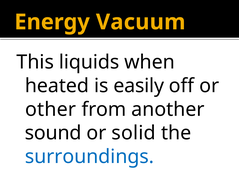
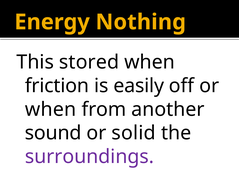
Vacuum: Vacuum -> Nothing
liquids: liquids -> stored
heated: heated -> friction
other at (51, 109): other -> when
surroundings colour: blue -> purple
